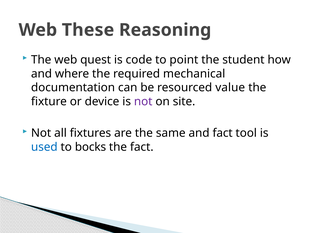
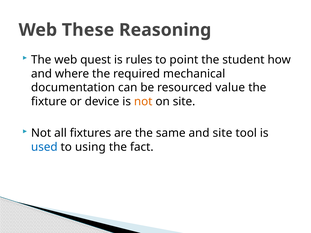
code: code -> rules
not at (143, 102) colour: purple -> orange
and fact: fact -> site
bocks: bocks -> using
